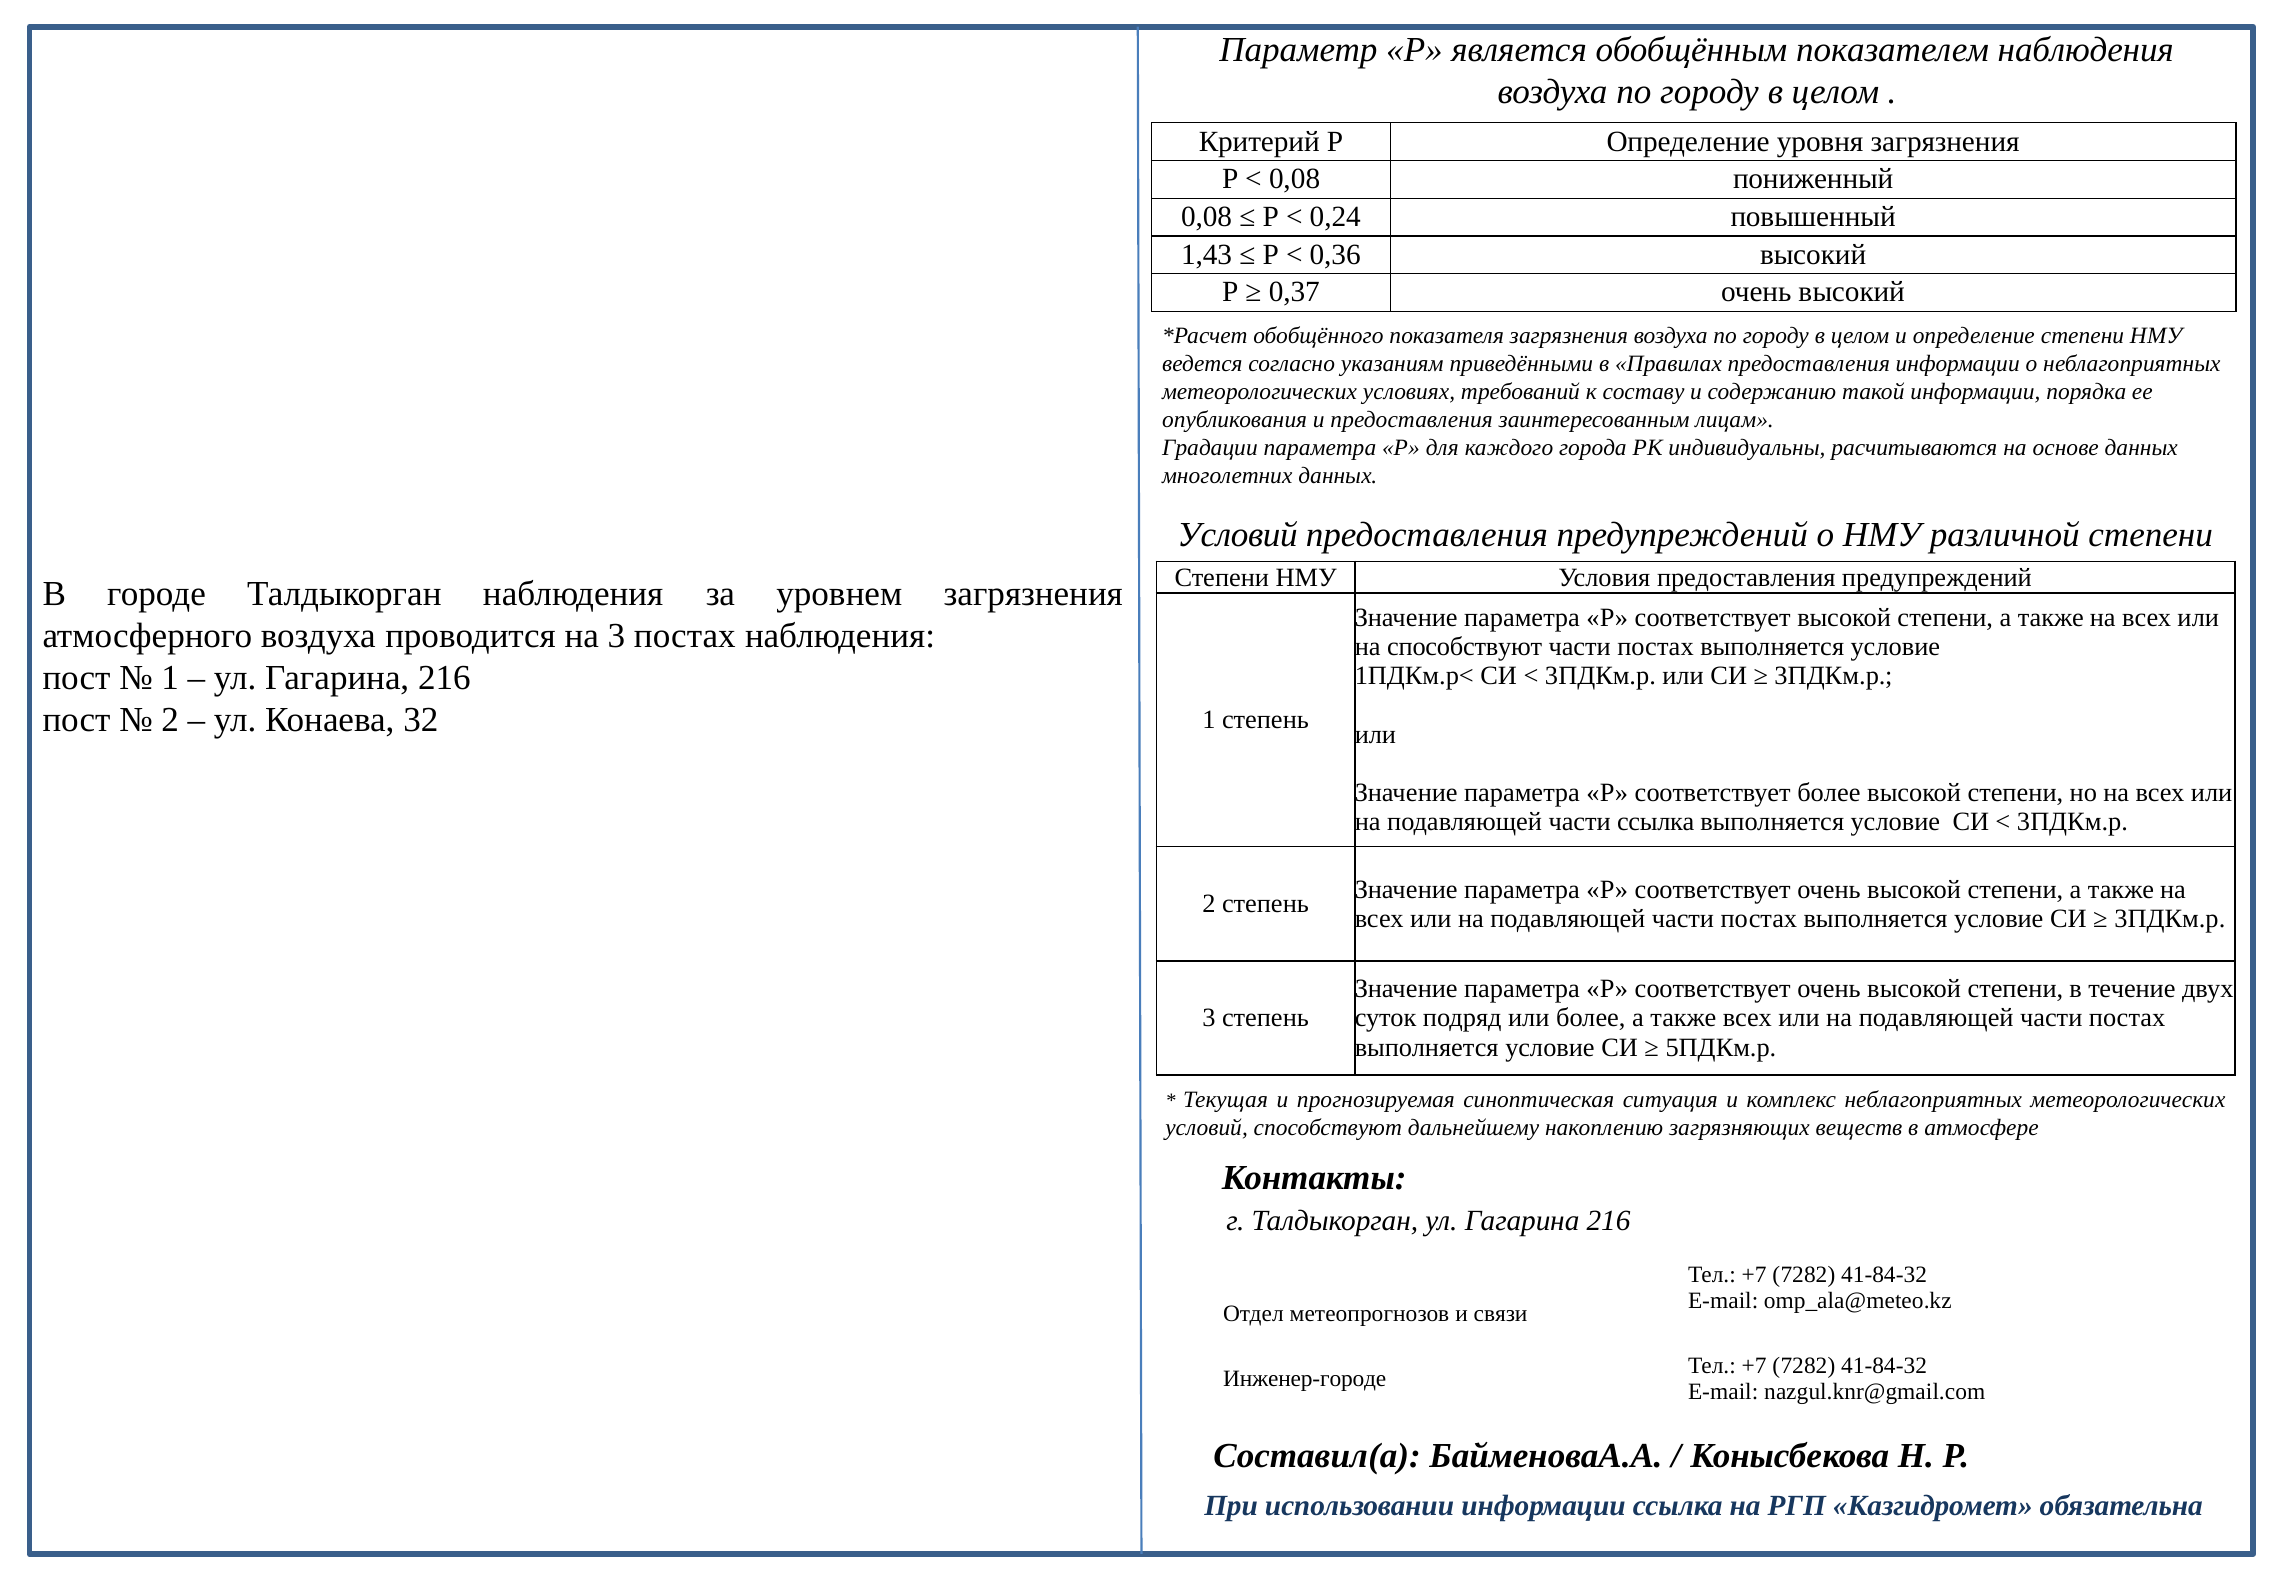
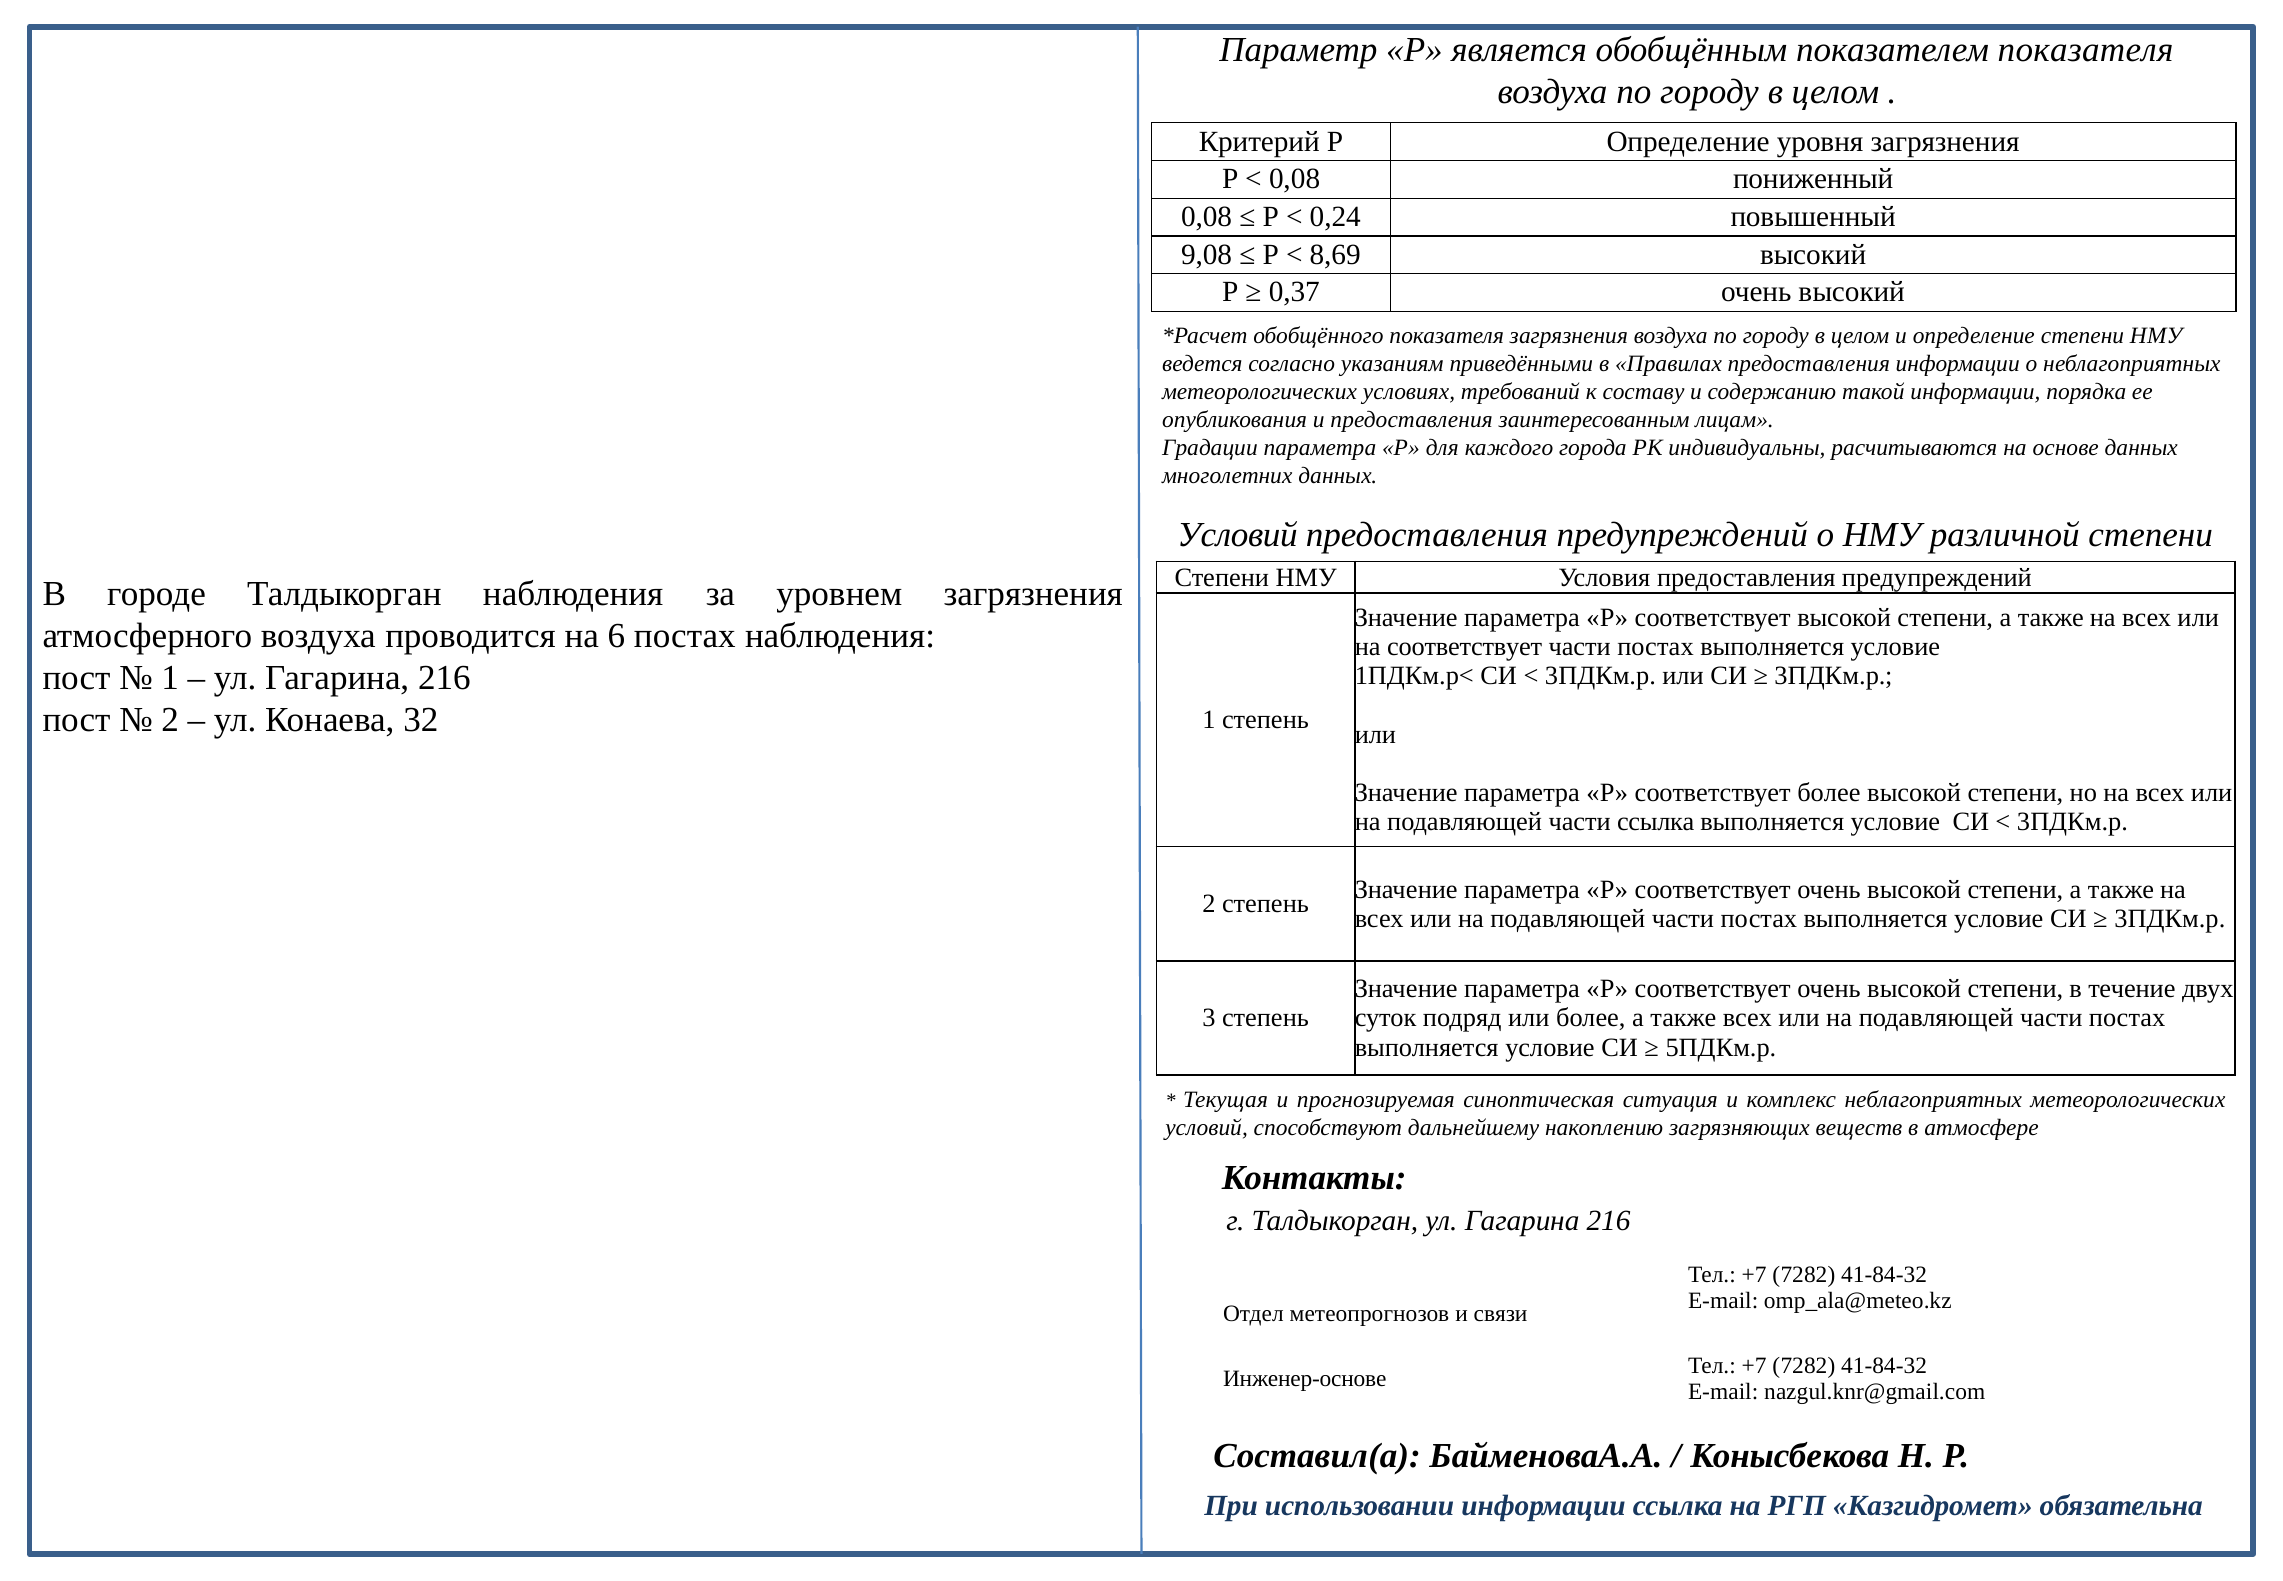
показателем наблюдения: наблюдения -> показателя
1,43: 1,43 -> 9,08
0,36: 0,36 -> 8,69
на 3: 3 -> 6
на способствуют: способствуют -> соответствует
Инженер-городе: Инженер-городе -> Инженер-основе
